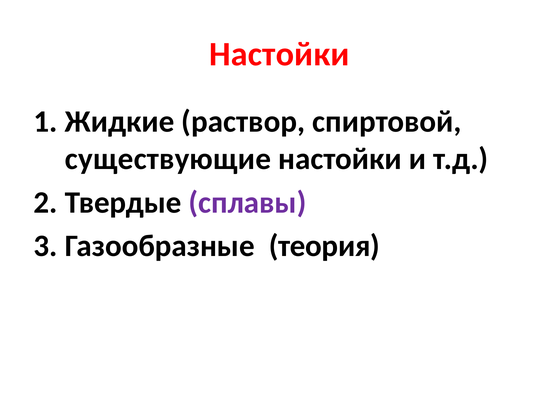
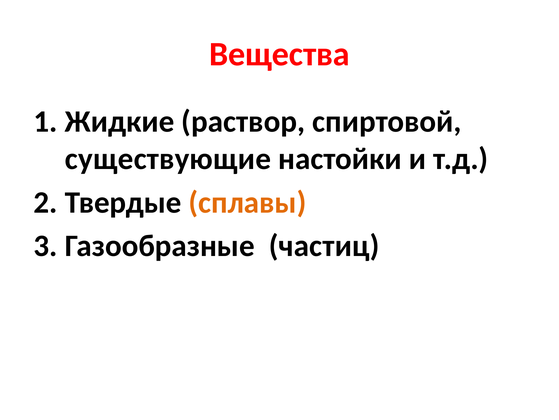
Настойки at (279, 54): Настойки -> Вещества
сплавы colour: purple -> orange
теория: теория -> частиц
